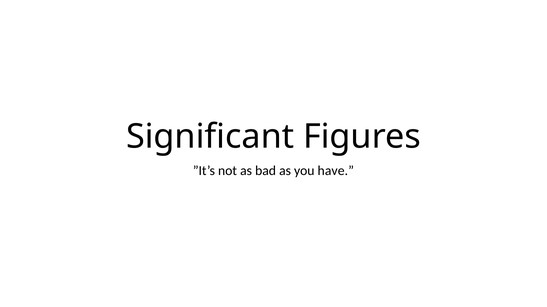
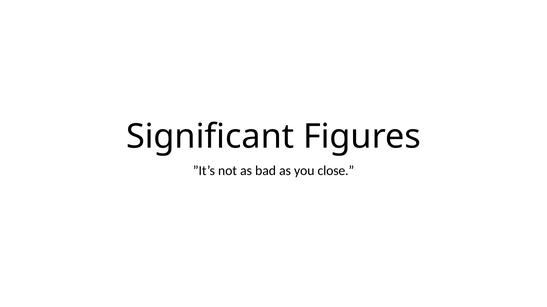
have: have -> close
